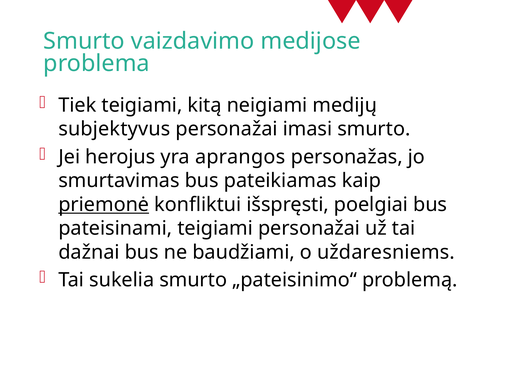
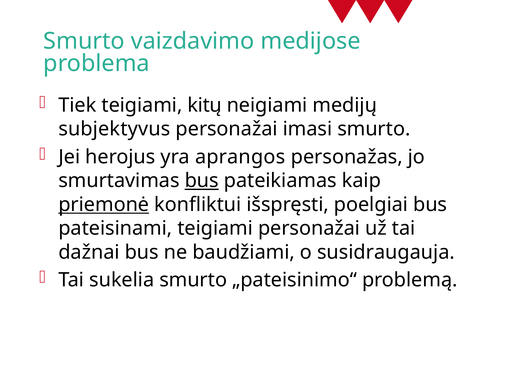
kitą: kitą -> kitų
bus at (202, 181) underline: none -> present
uždaresniems: uždaresniems -> susidraugauja
